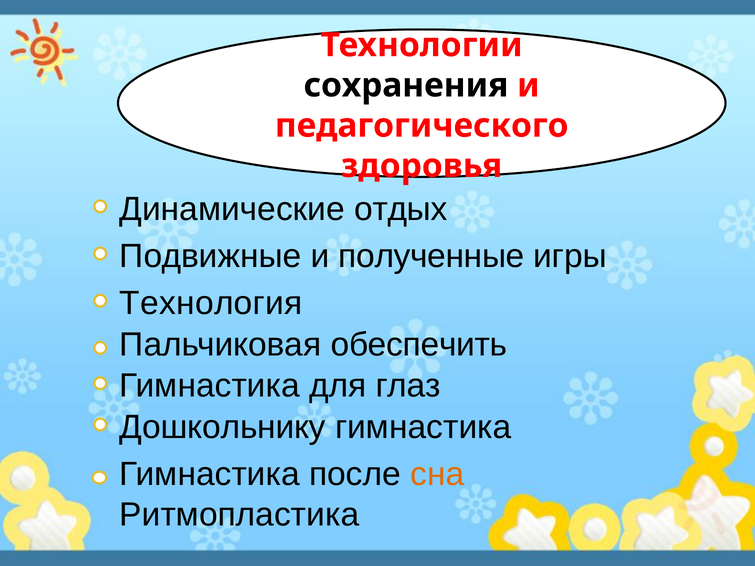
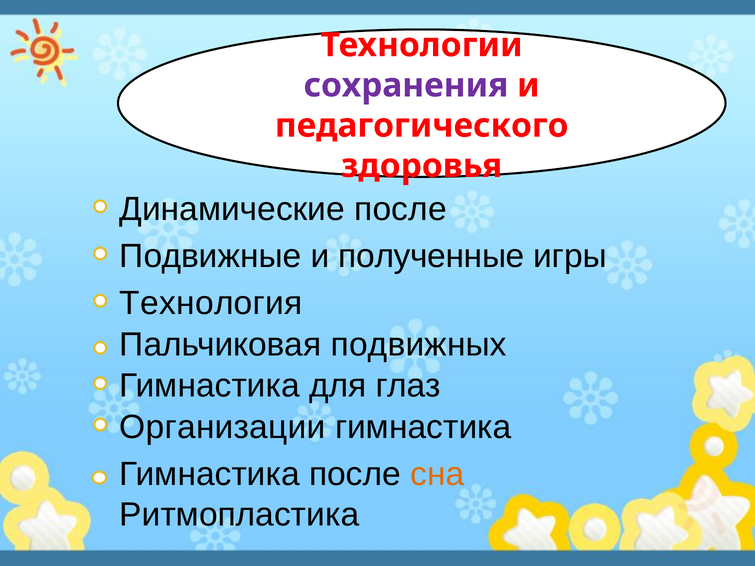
сохранения colour: black -> purple
Динамические отдых: отдых -> после
обеспечить: обеспечить -> подвижных
Дошкольнику: Дошкольнику -> Организации
